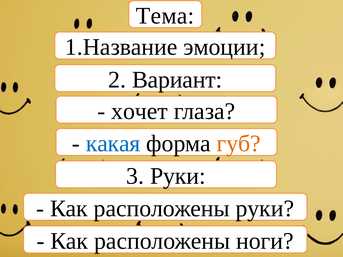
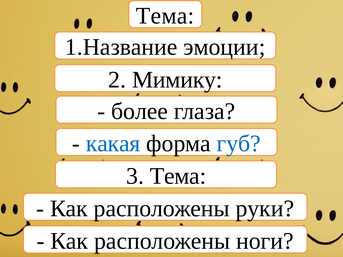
Вариант: Вариант -> Мимику
хочет: хочет -> более
губ colour: orange -> blue
3 Руки: Руки -> Тема
